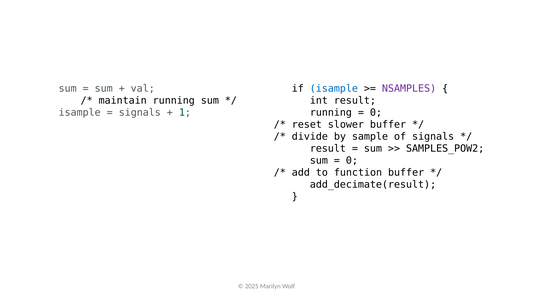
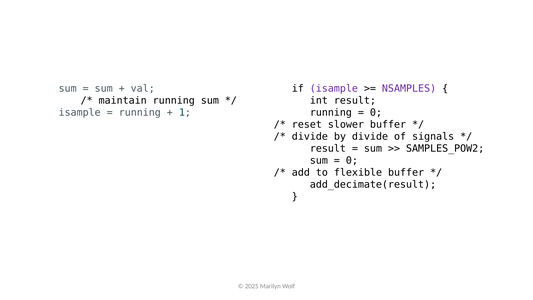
isample at (334, 89) colour: blue -> purple
signals at (140, 112): signals -> running
by sample: sample -> divide
function: function -> flexible
